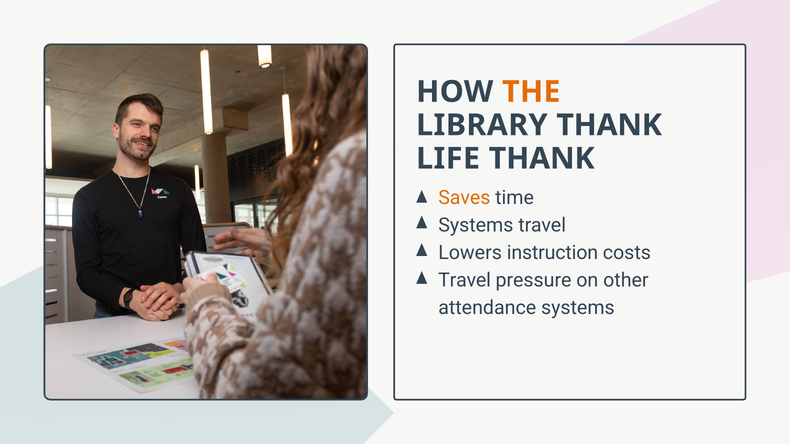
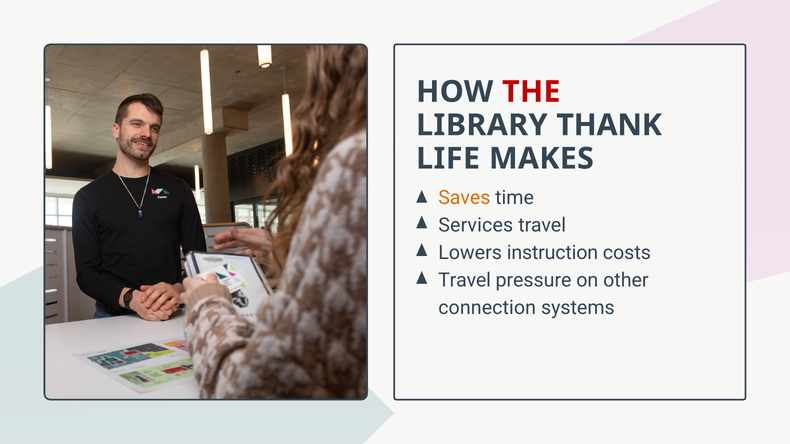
THE colour: orange -> red
LIFE THANK: THANK -> MAKES
Systems at (476, 225): Systems -> Services
attendance: attendance -> connection
